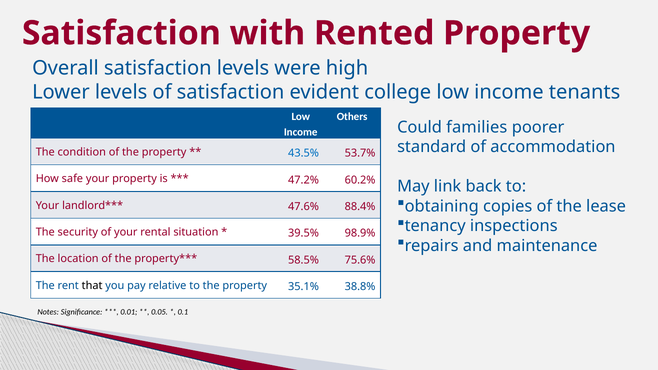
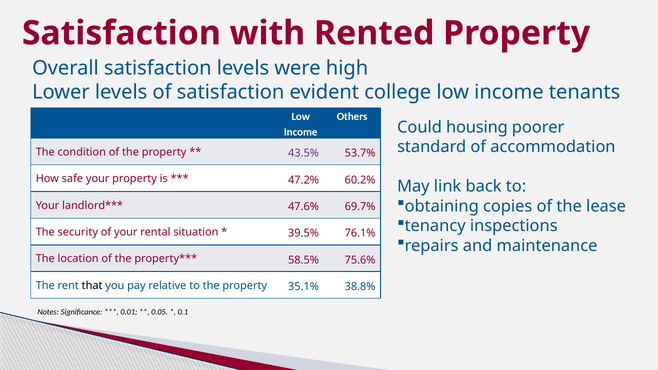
families: families -> housing
43.5% colour: blue -> purple
88.4%: 88.4% -> 69.7%
98.9%: 98.9% -> 76.1%
